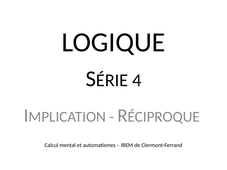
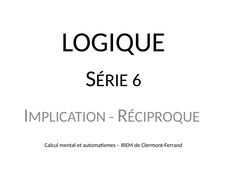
4: 4 -> 6
